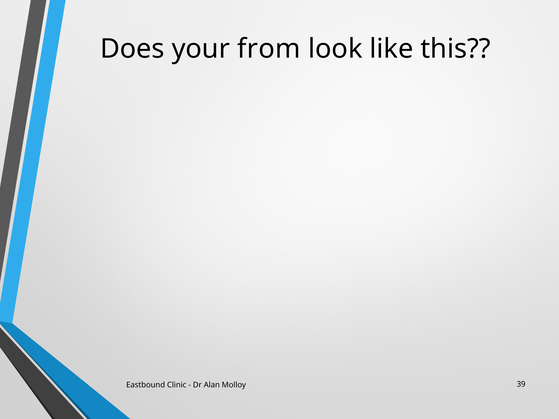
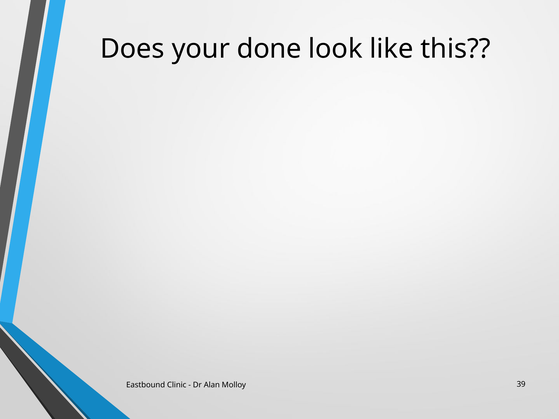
from: from -> done
